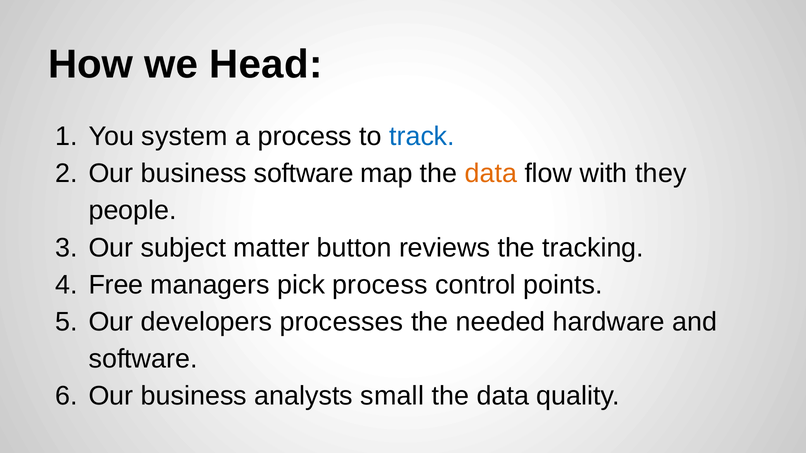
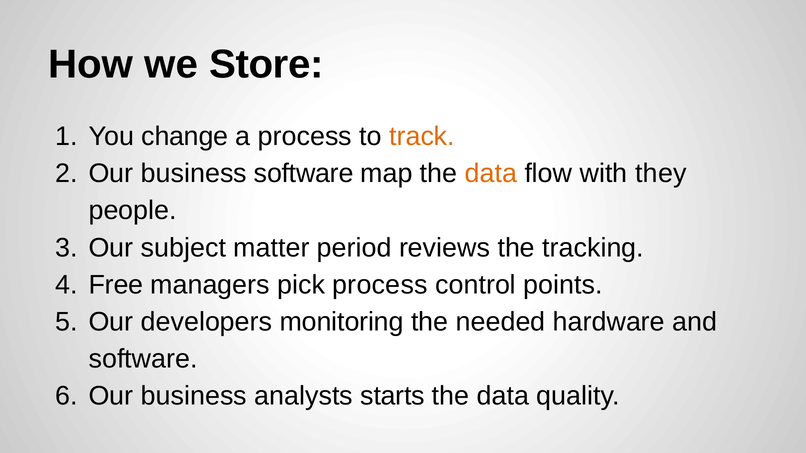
Head: Head -> Store
system: system -> change
track colour: blue -> orange
button: button -> period
processes: processes -> monitoring
small: small -> starts
